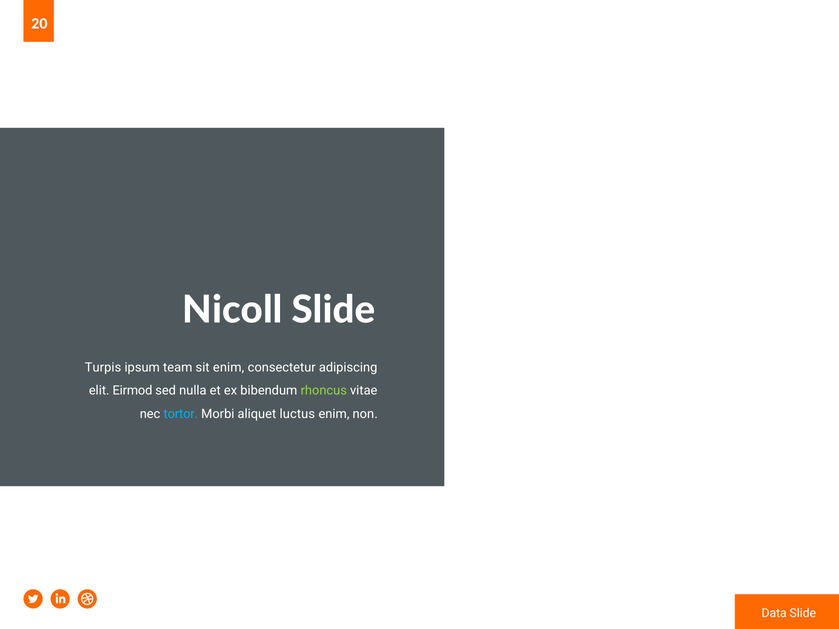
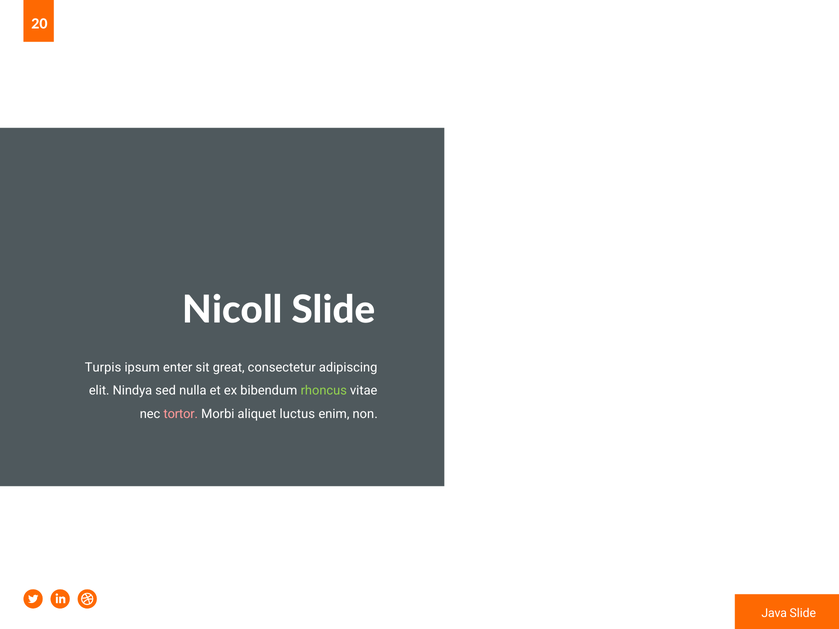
team: team -> enter
sit enim: enim -> great
Eirmod: Eirmod -> Nindya
tortor colour: light blue -> pink
Data: Data -> Java
